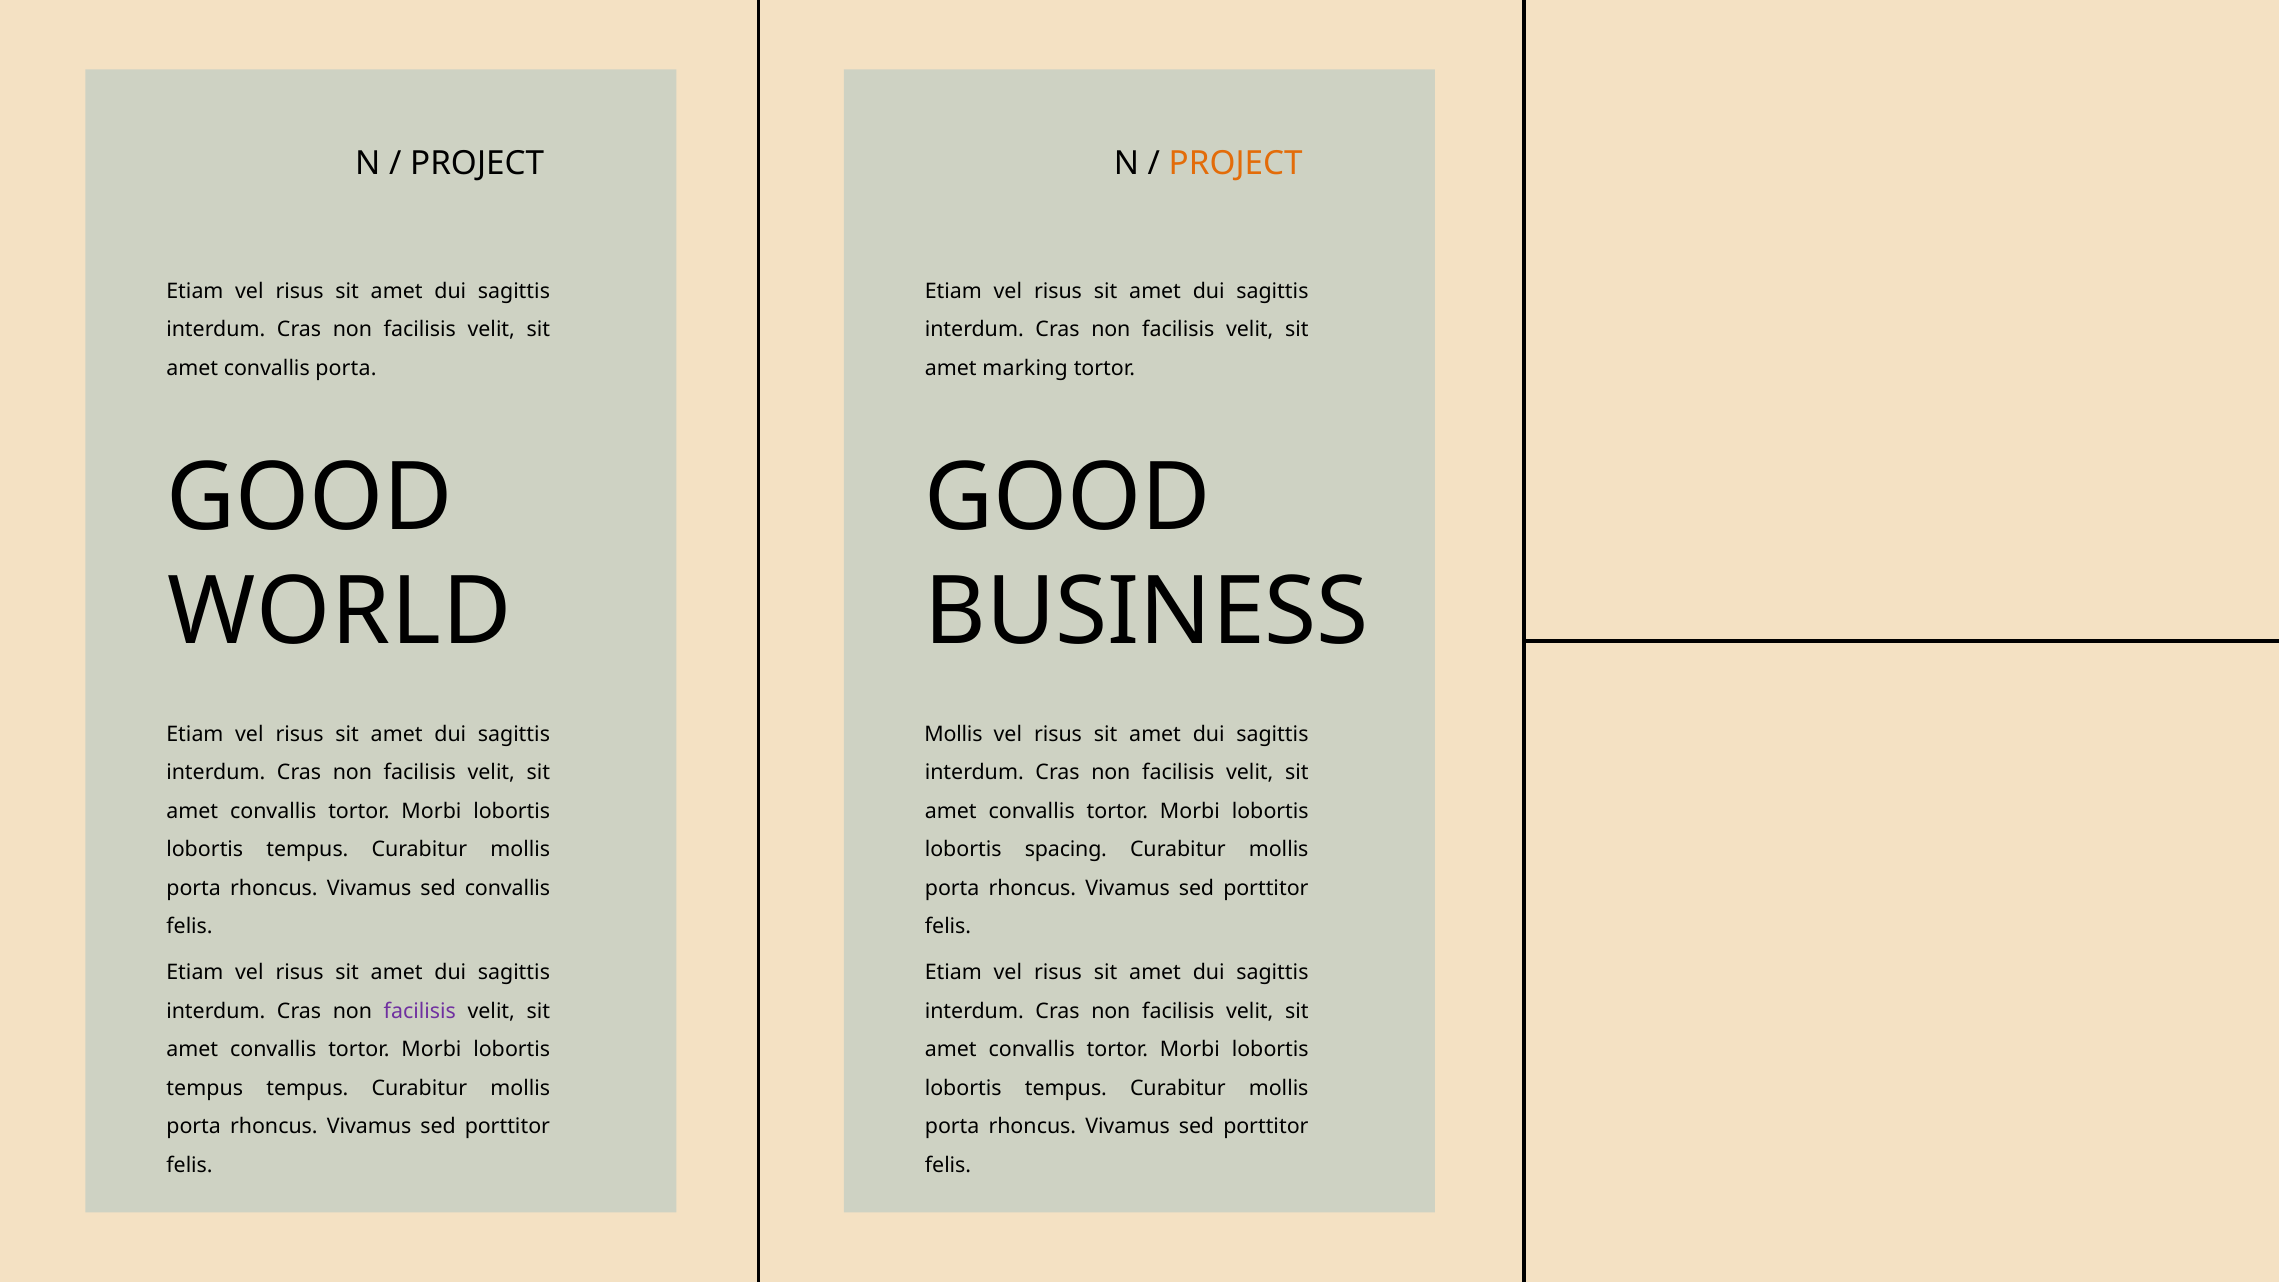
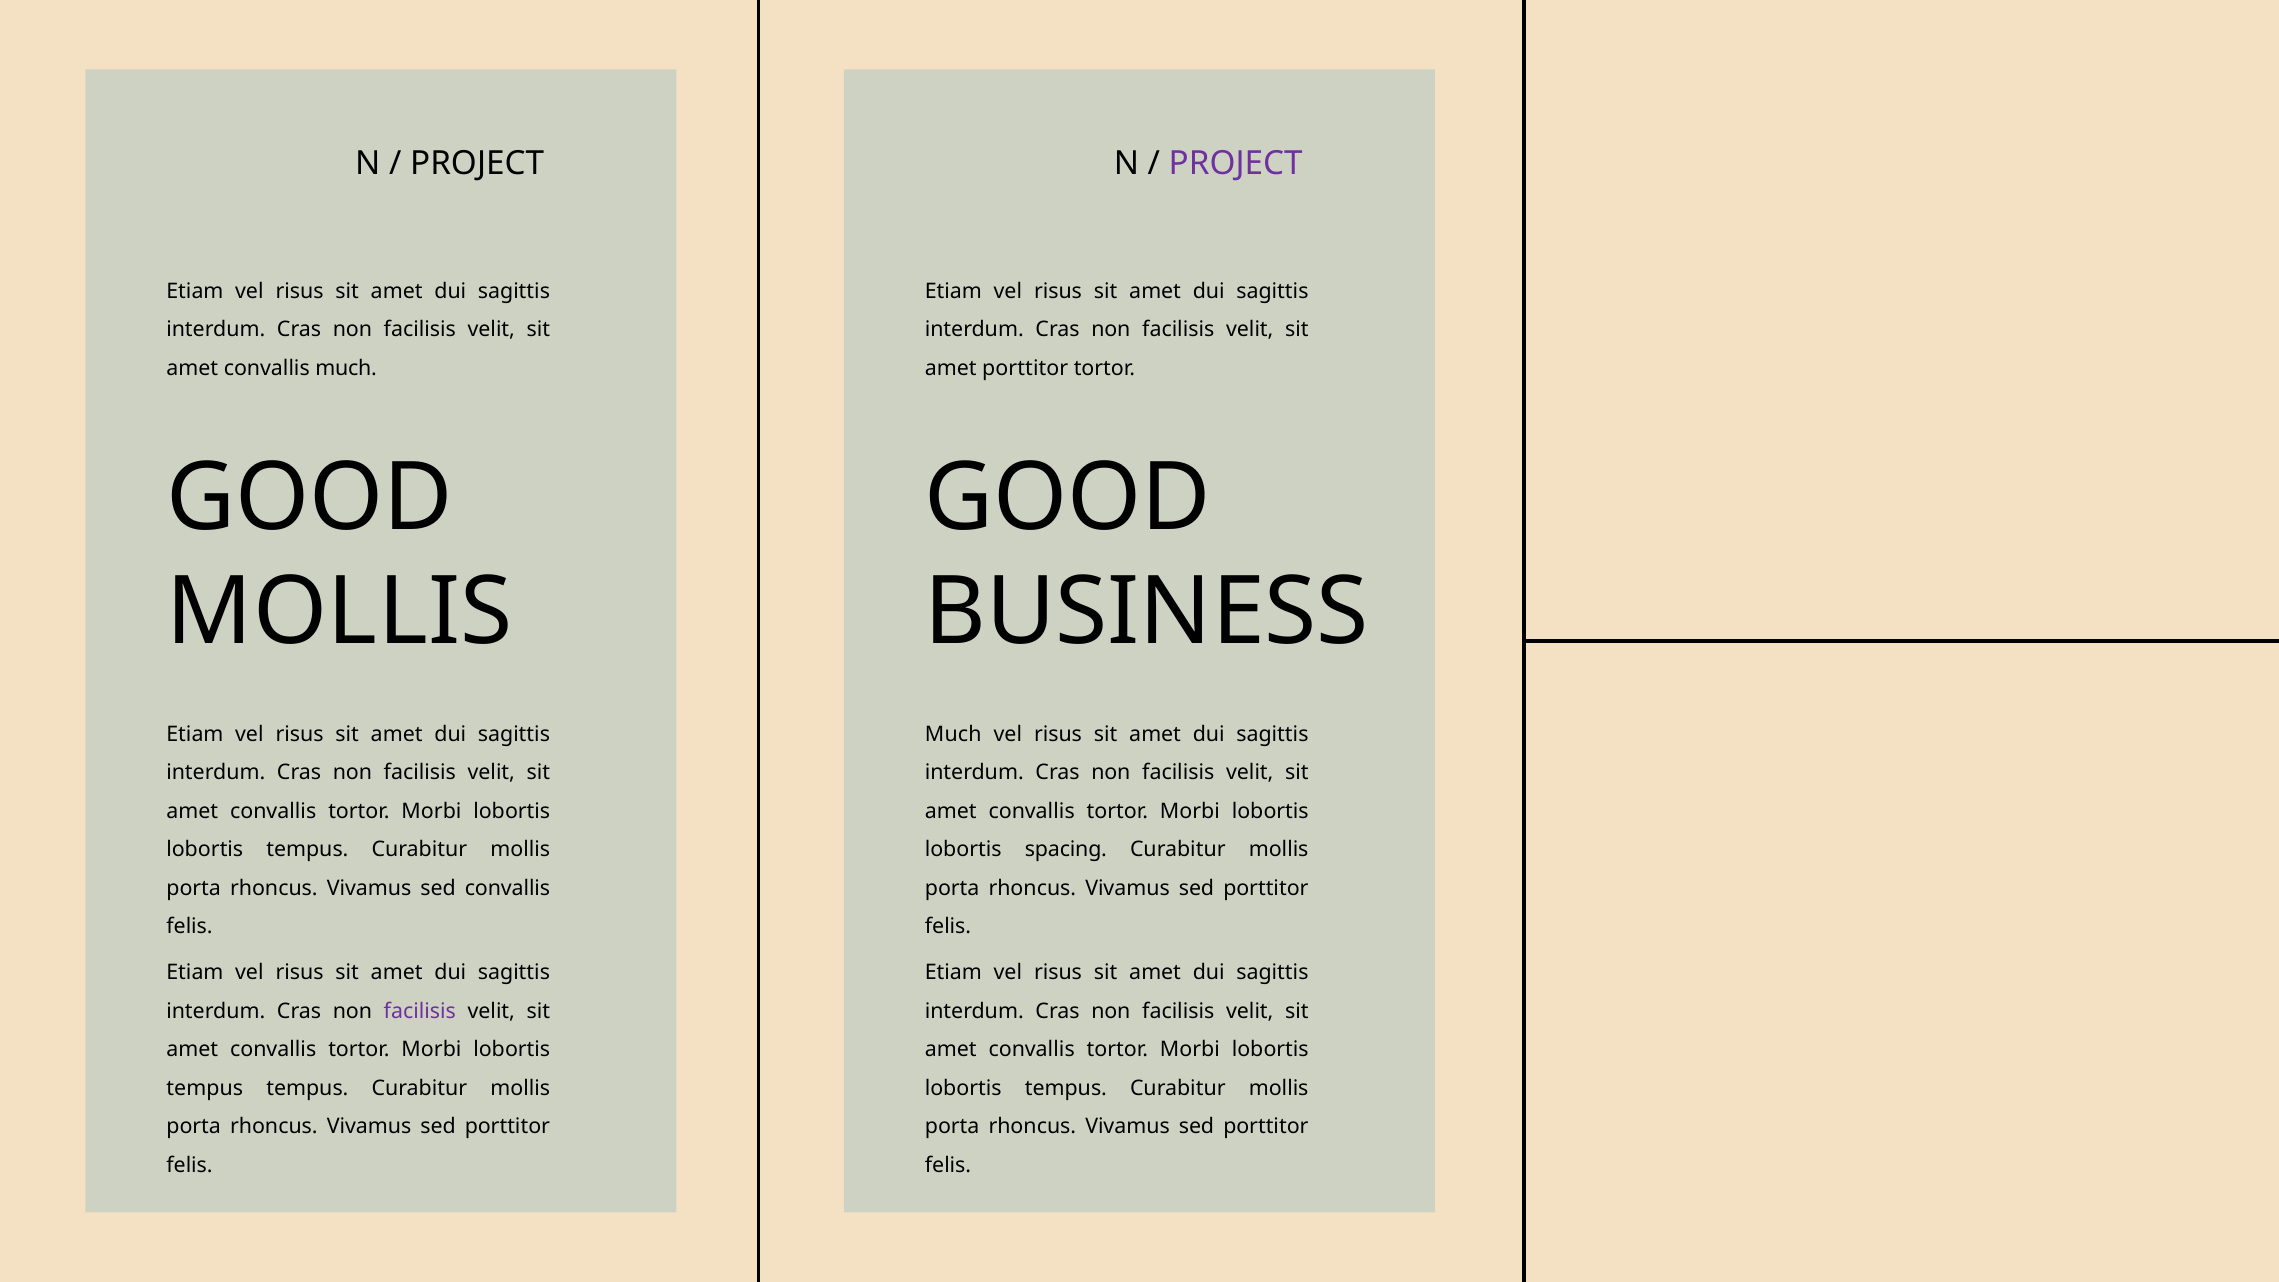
PROJECT at (1236, 163) colour: orange -> purple
convallis porta: porta -> much
amet marking: marking -> porttitor
WORLD at (340, 612): WORLD -> MOLLIS
Mollis at (954, 734): Mollis -> Much
